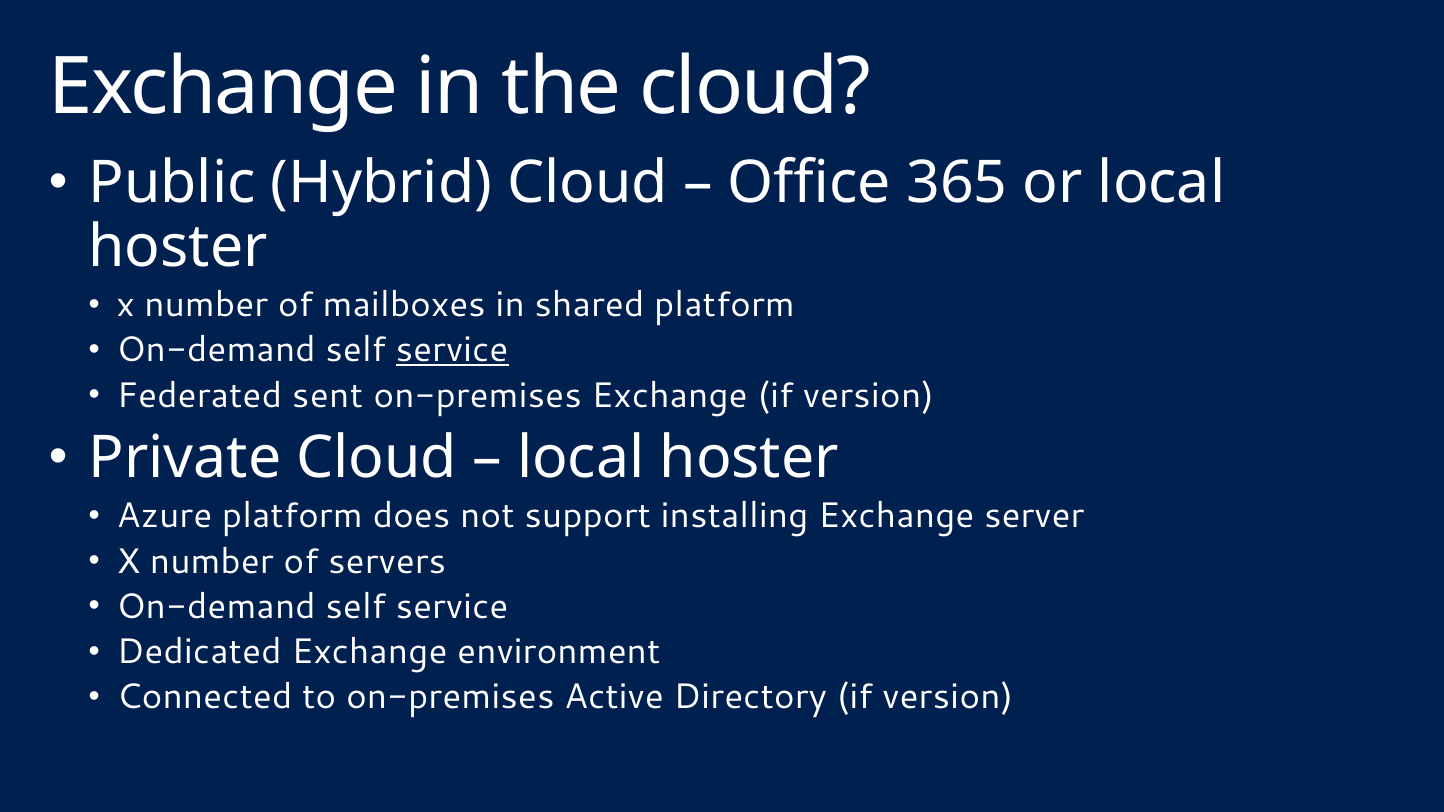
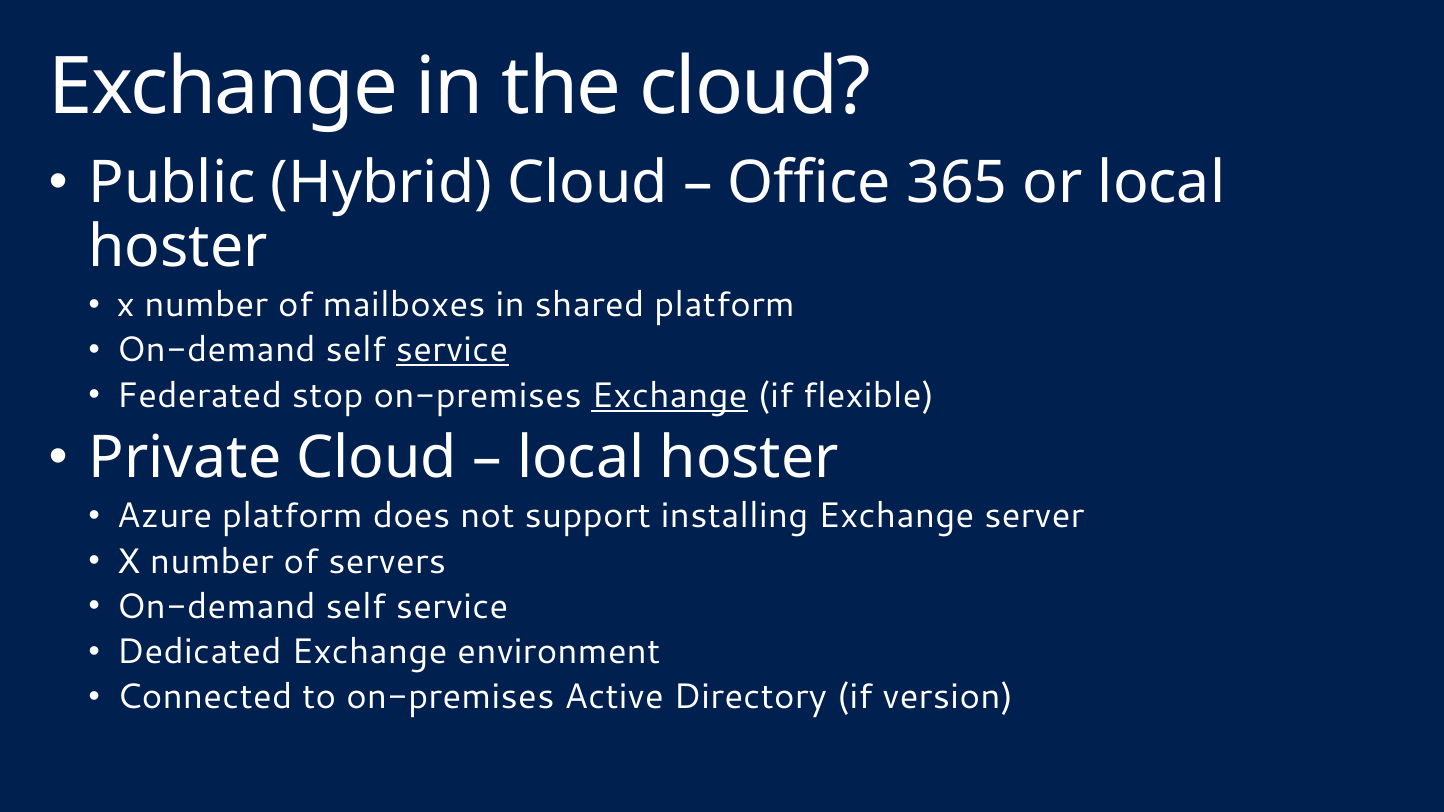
sent: sent -> stop
Exchange at (670, 396) underline: none -> present
version at (869, 396): version -> flexible
